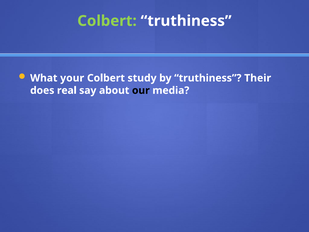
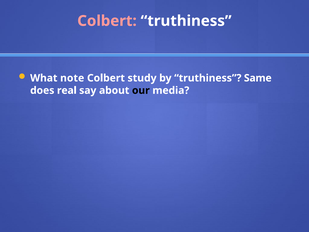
Colbert at (107, 21) colour: light green -> pink
your: your -> note
Their: Their -> Same
